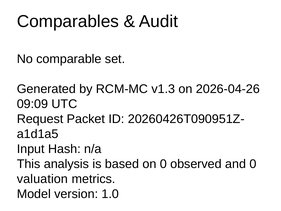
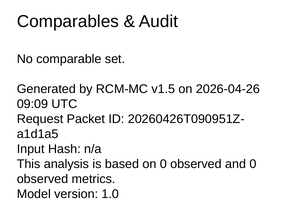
v1.3: v1.3 -> v1.5
valuation at (42, 179): valuation -> observed
